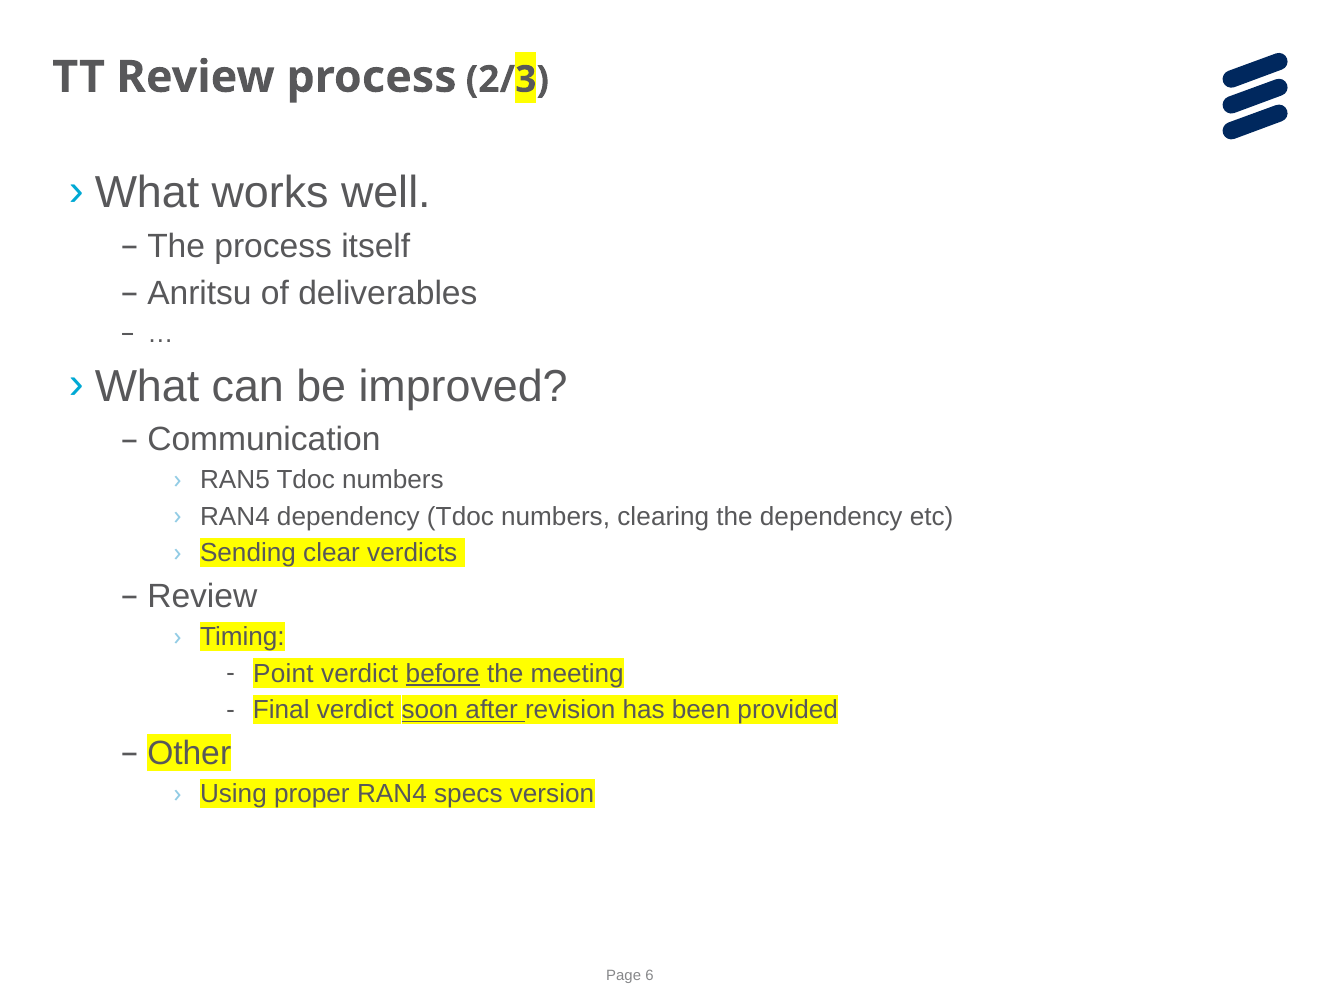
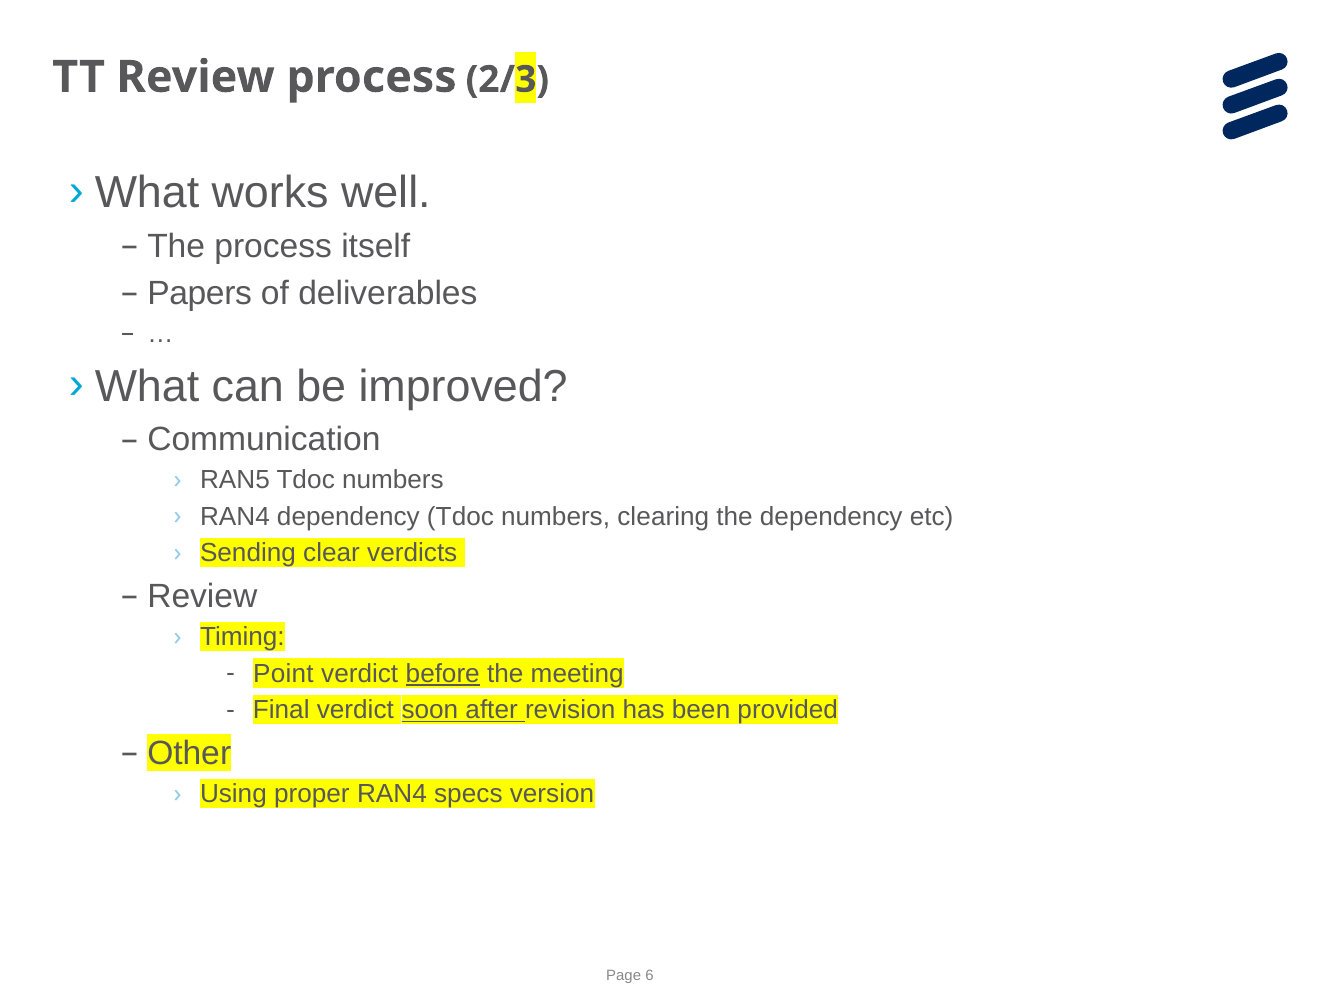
Anritsu: Anritsu -> Papers
